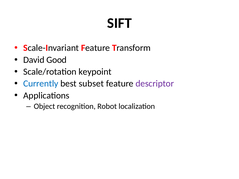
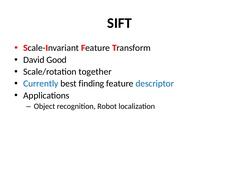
keypoint: keypoint -> together
subset: subset -> finding
descriptor colour: purple -> blue
